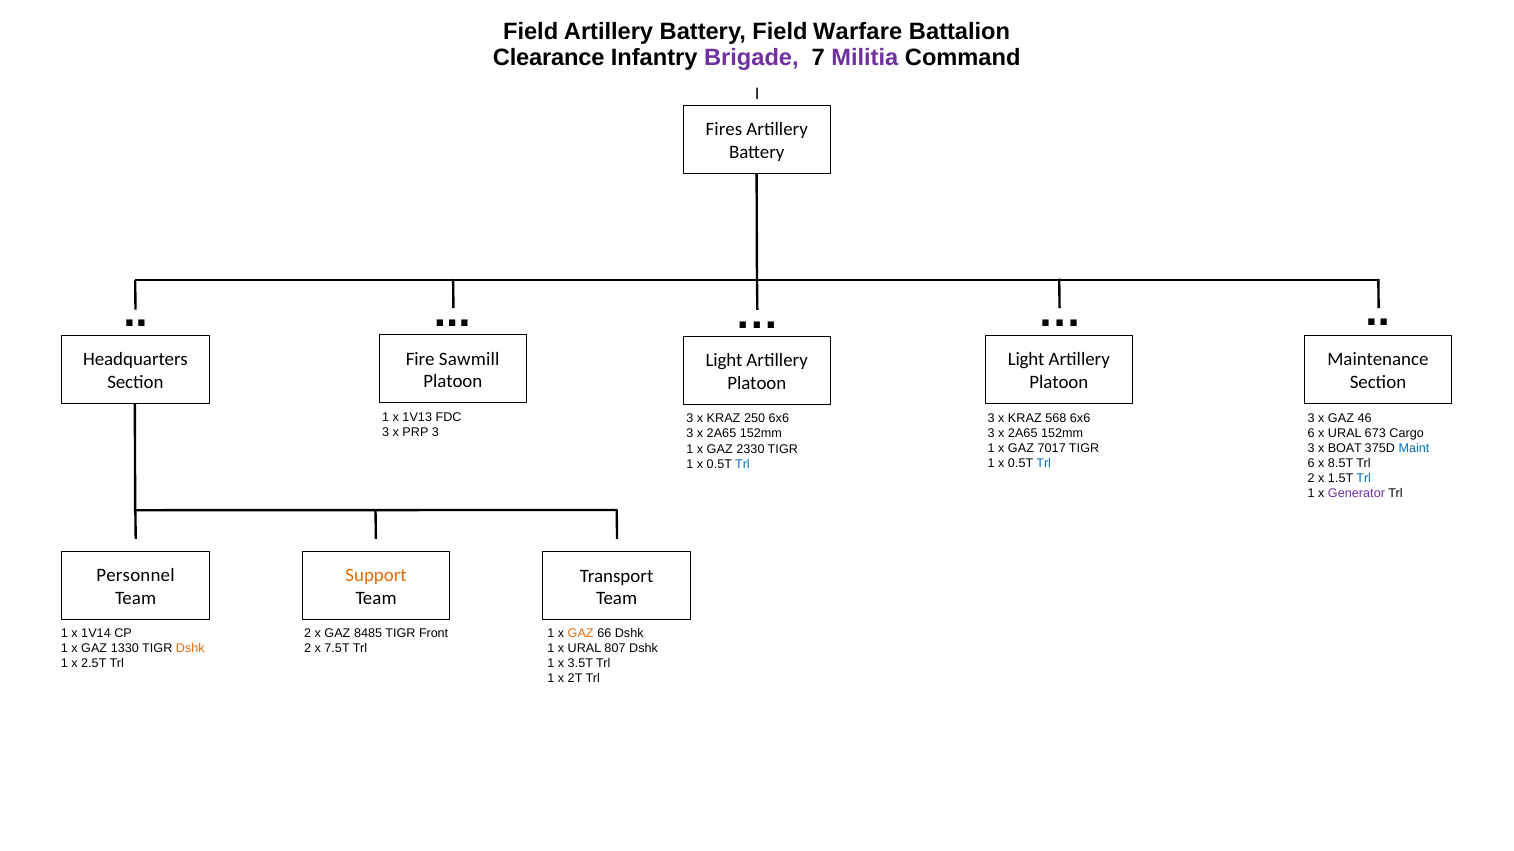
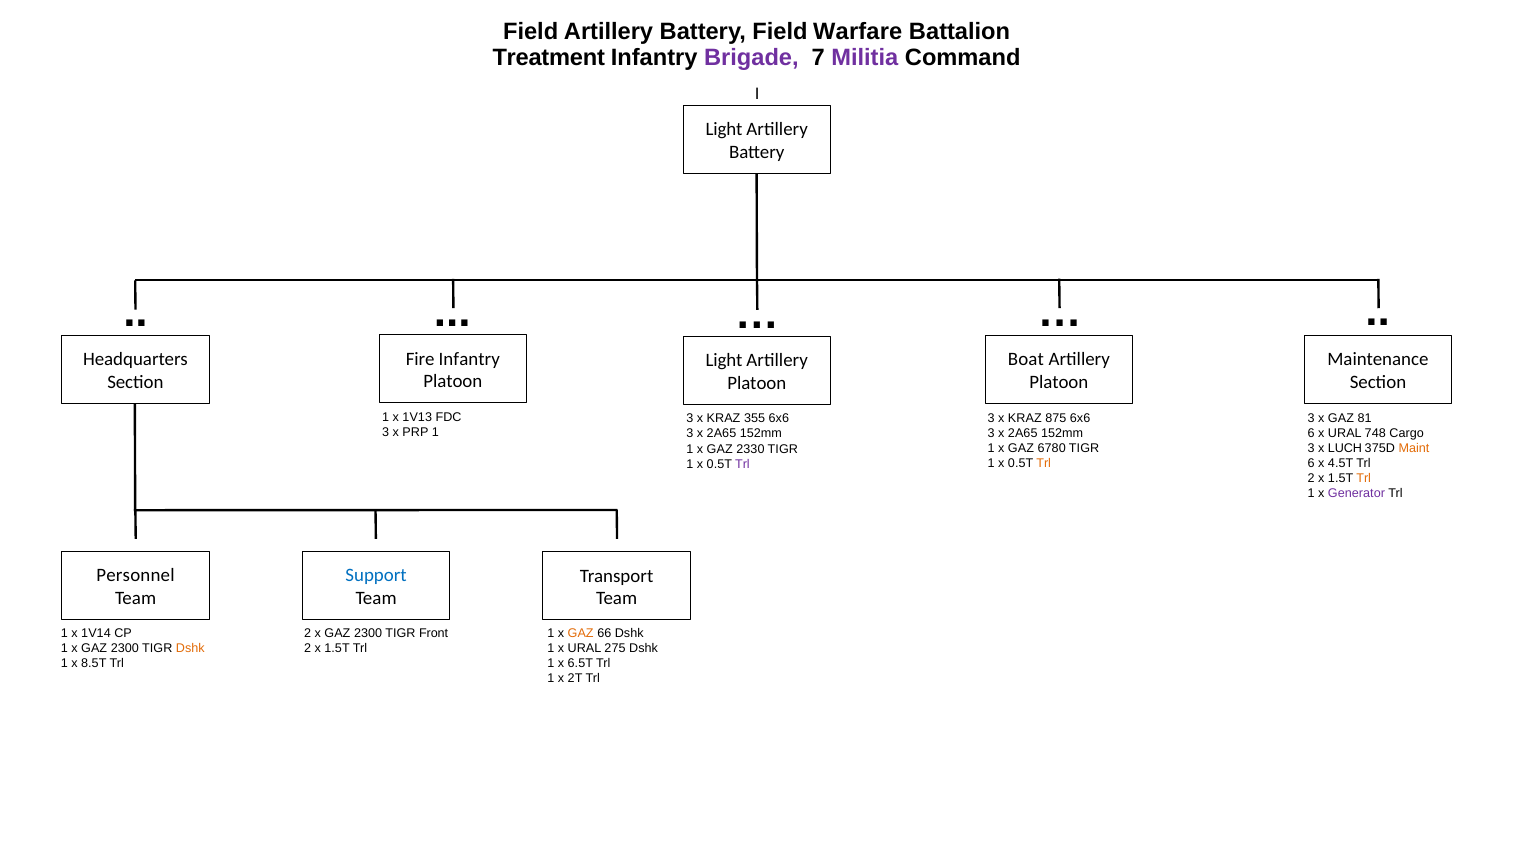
Clearance: Clearance -> Treatment
Fires at (724, 130): Fires -> Light
Fire Sawmill: Sawmill -> Infantry
Light at (1026, 360): Light -> Boat
568: 568 -> 875
46: 46 -> 81
250: 250 -> 355
PRP 3: 3 -> 1
673: 673 -> 748
7017: 7017 -> 6780
BOAT: BOAT -> LUCH
Maint colour: blue -> orange
Trl at (1044, 464) colour: blue -> orange
8.5T: 8.5T -> 4.5T
Trl at (742, 464) colour: blue -> purple
Trl at (1364, 479) colour: blue -> orange
Support colour: orange -> blue
2 x GAZ 8485: 8485 -> 2300
1 x GAZ 1330: 1330 -> 2300
7.5T at (337, 649): 7.5T -> 1.5T
807: 807 -> 275
2.5T: 2.5T -> 8.5T
3.5T: 3.5T -> 6.5T
